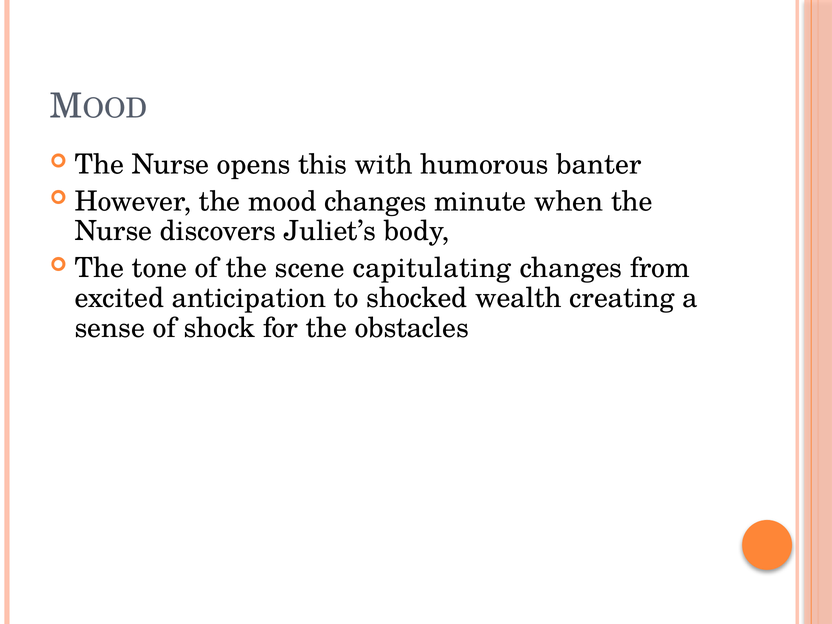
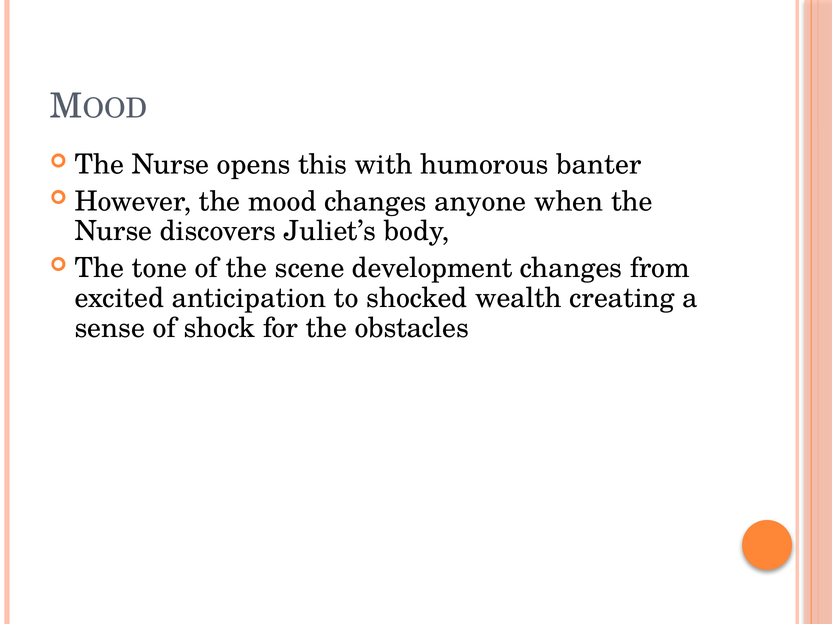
minute: minute -> anyone
capitulating: capitulating -> development
